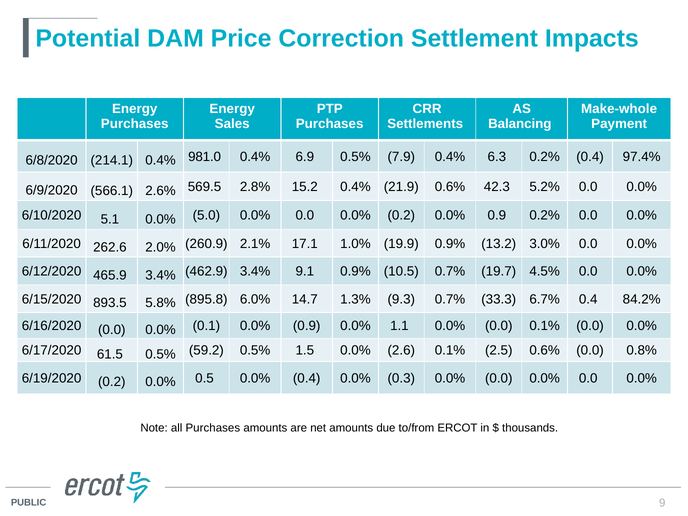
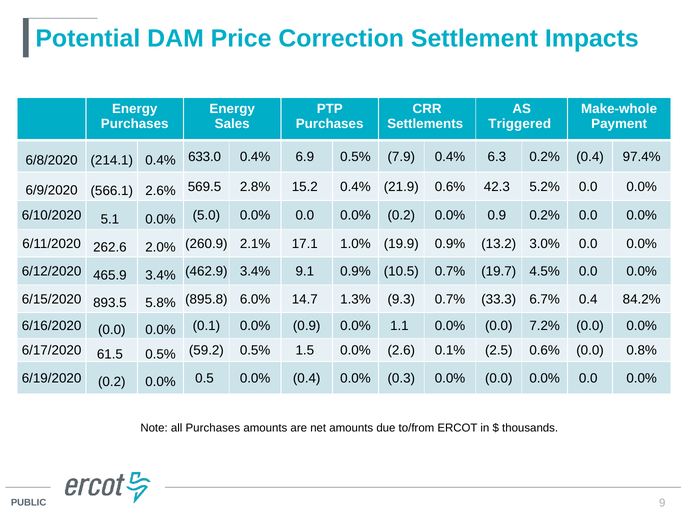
Balancing: Balancing -> Triggered
981.0: 981.0 -> 633.0
0.0 0.1%: 0.1% -> 7.2%
